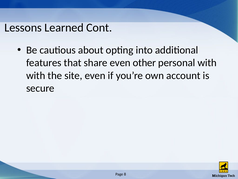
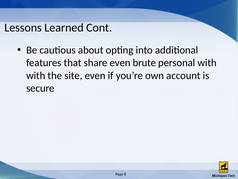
other: other -> brute
